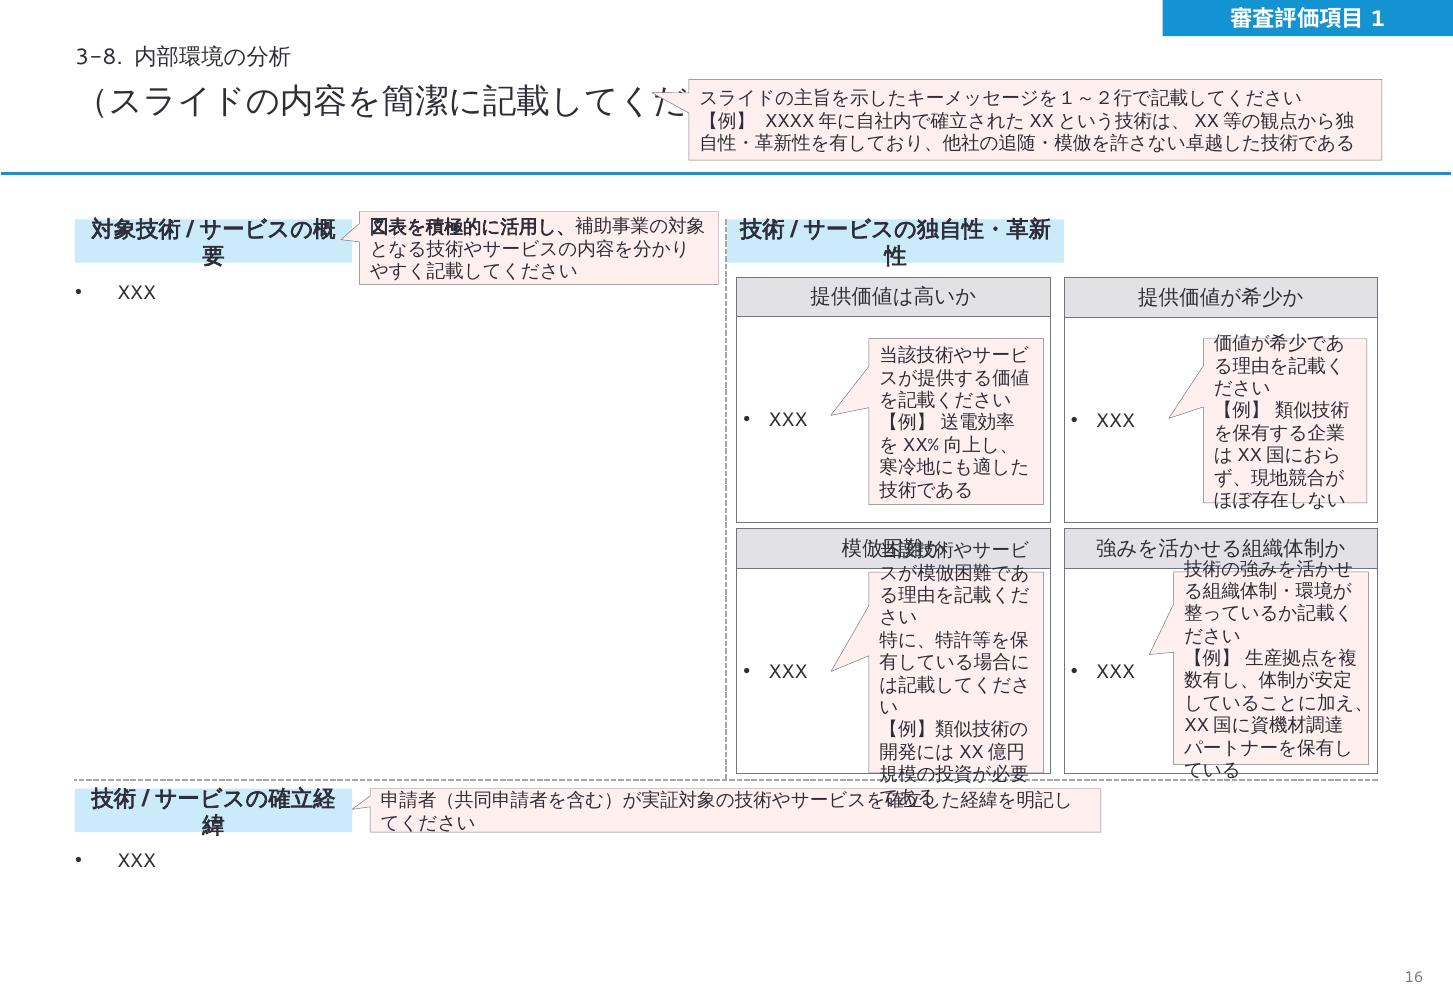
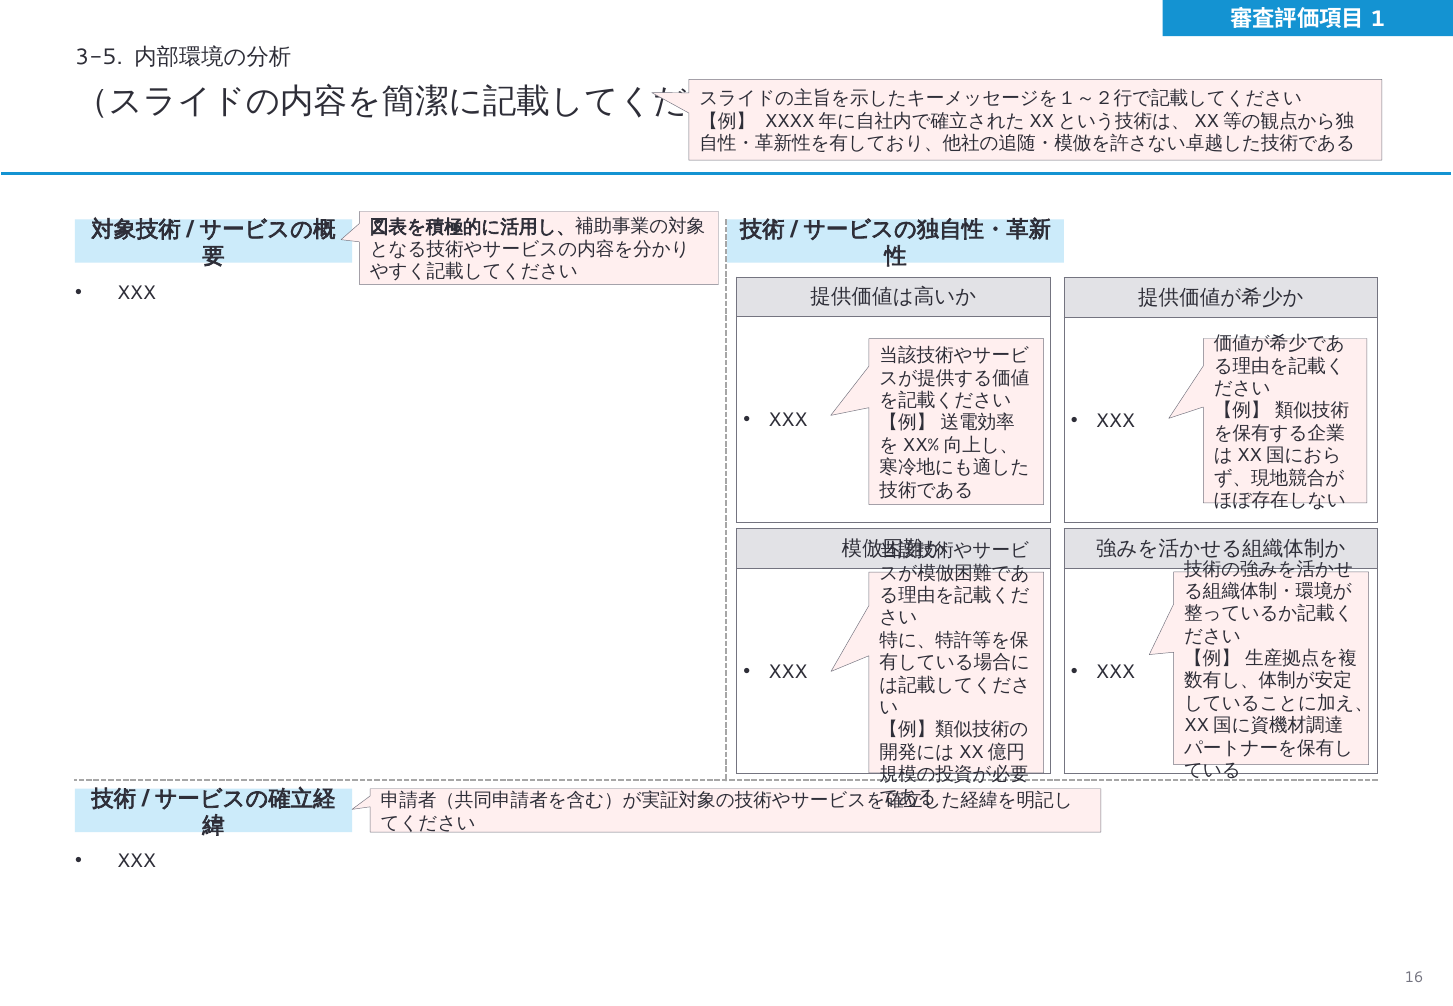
3-8: 3-8 -> 3-5
